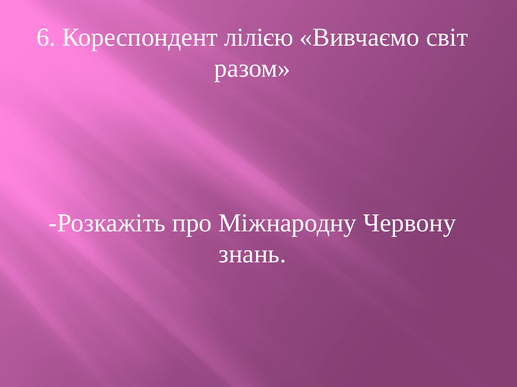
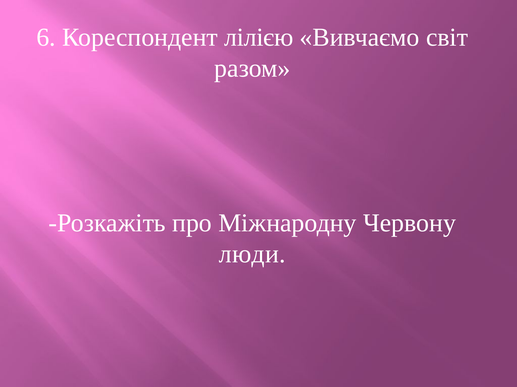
знань: знань -> люди
